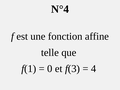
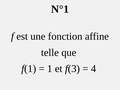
N°4: N°4 -> N°1
0: 0 -> 1
